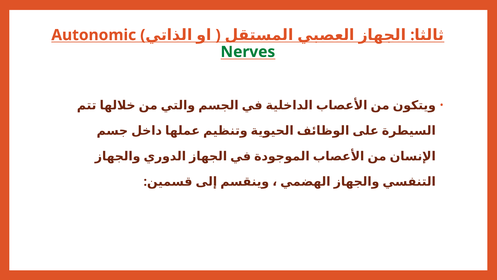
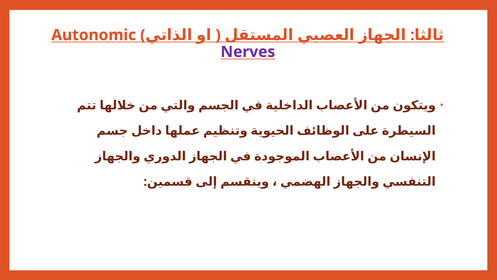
Nerves colour: green -> purple
